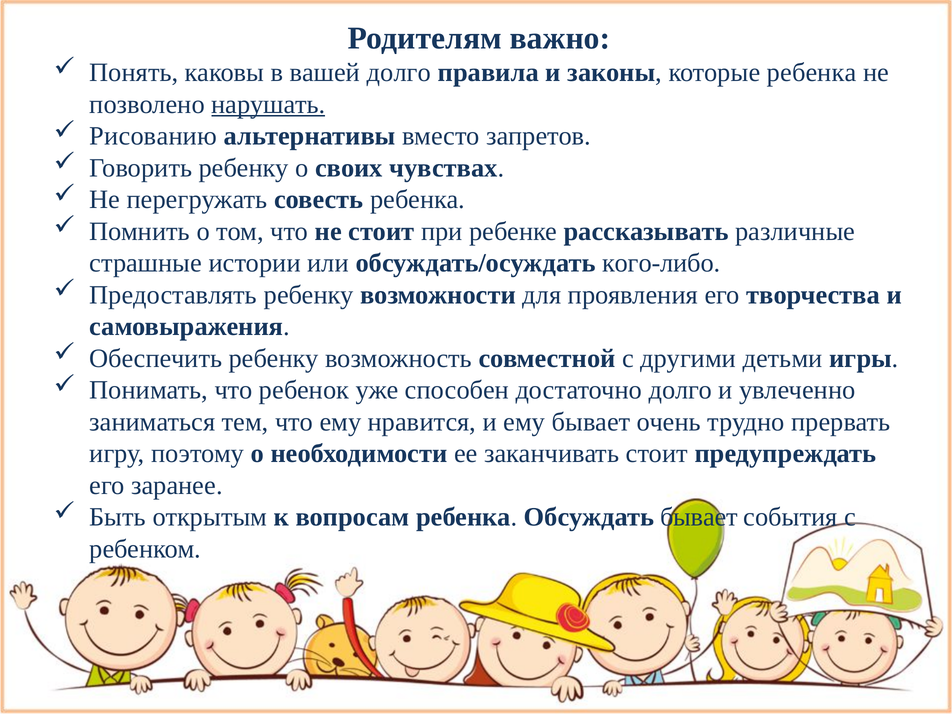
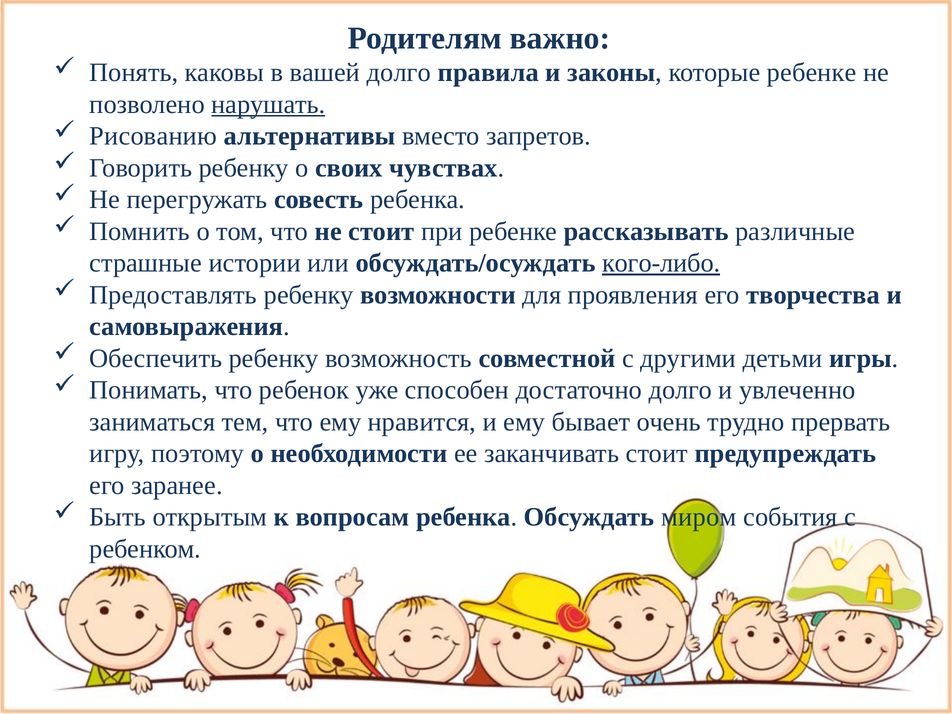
которые ребенка: ребенка -> ребенке
кого-либо underline: none -> present
Обсуждать бывает: бывает -> миром
